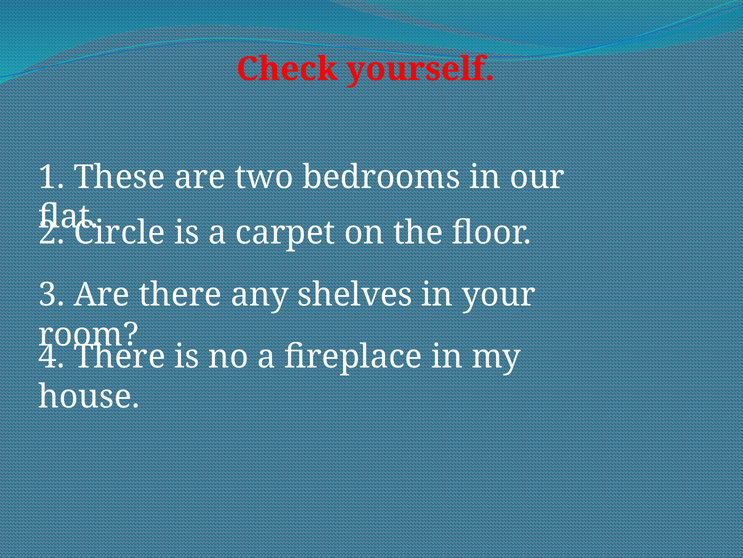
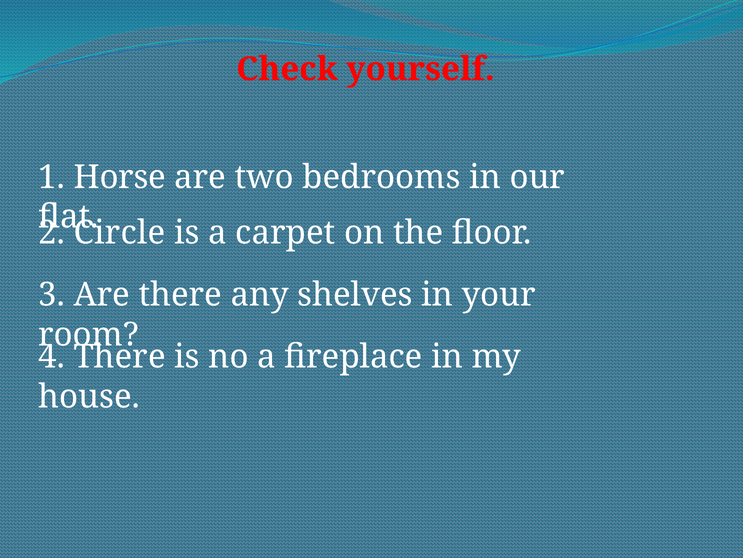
These: These -> Horse
